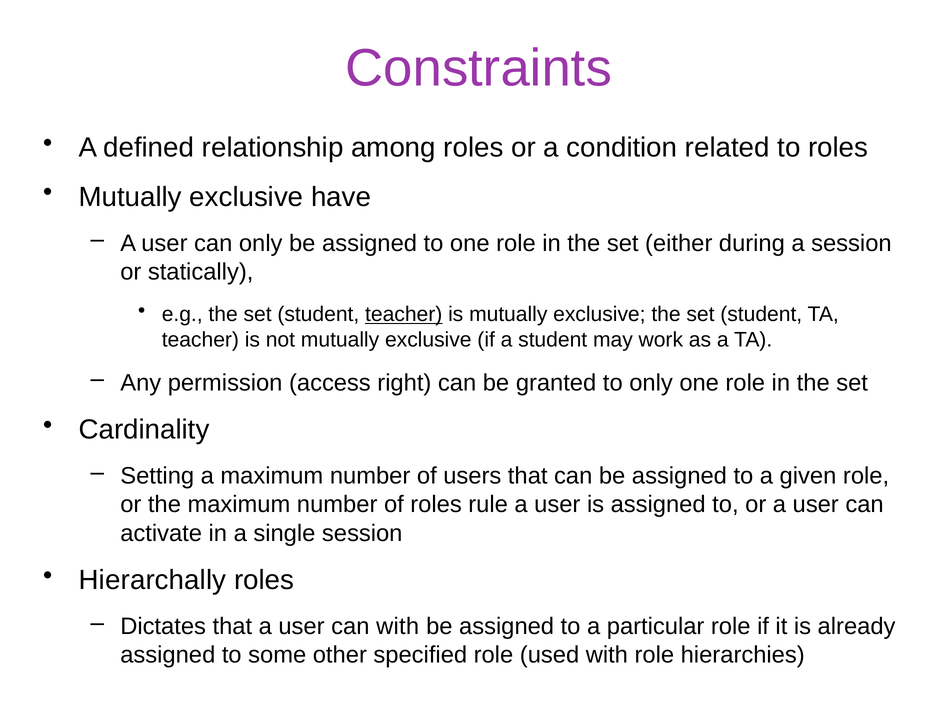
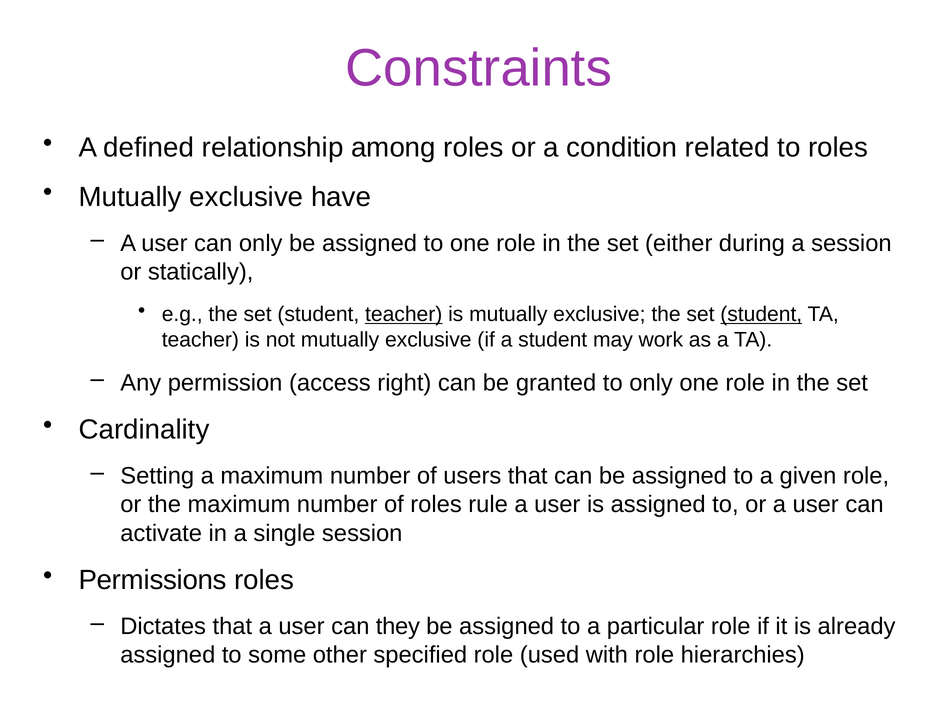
student at (761, 314) underline: none -> present
Hierarchally: Hierarchally -> Permissions
can with: with -> they
